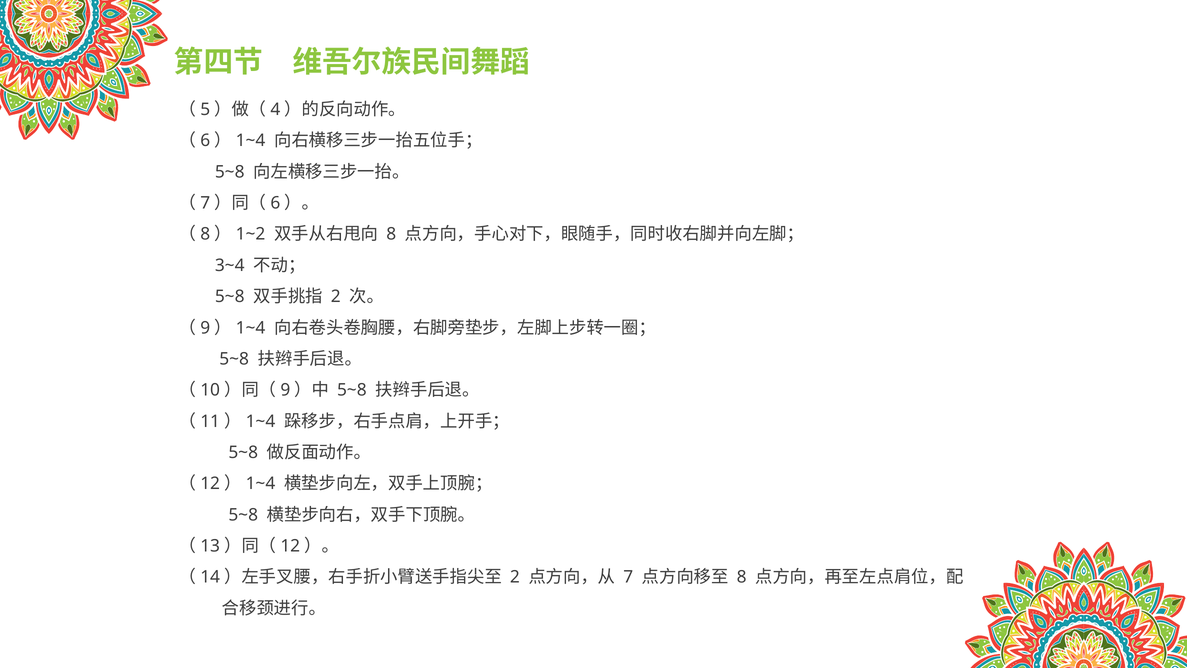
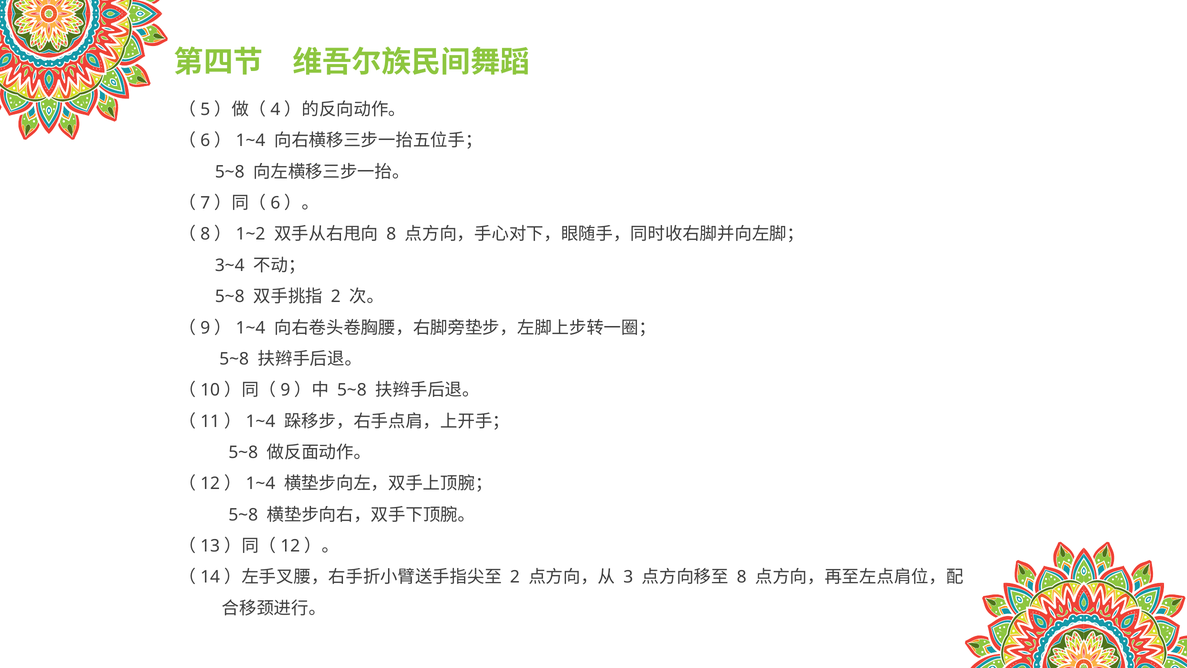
7: 7 -> 3
